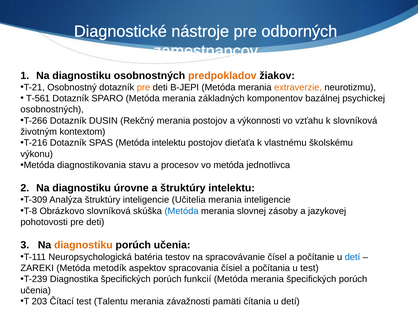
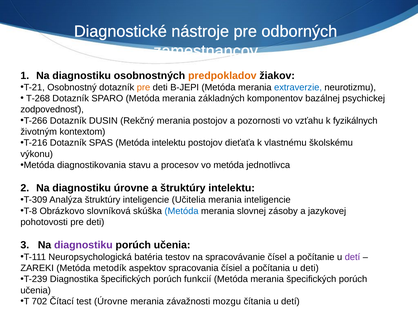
extraverzie colour: orange -> blue
T-561: T-561 -> T-268
osobnostných at (52, 110): osobnostných -> zodpovednosť
výkonnosti: výkonnosti -> pozornosti
k slovníková: slovníková -> fyzikálnych
diagnostiku at (83, 246) colour: orange -> purple
detí at (352, 257) colour: blue -> purple
u test: test -> deti
203: 203 -> 702
test Talentu: Talentu -> Úrovne
pamäti: pamäti -> mozgu
